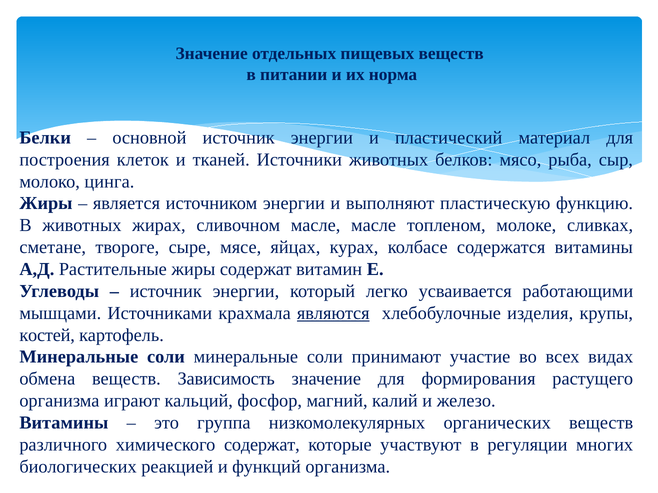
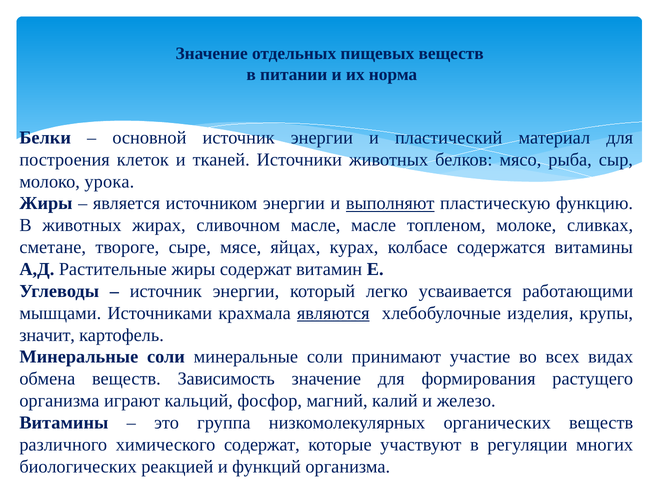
цинга: цинга -> урока
выполняют underline: none -> present
костей: костей -> значит
